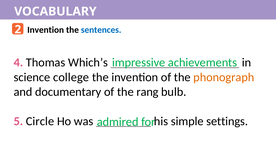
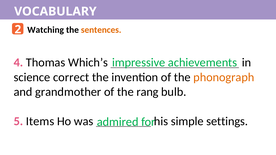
2 Invention: Invention -> Watching
sentences colour: blue -> orange
college: college -> correct
documentary: documentary -> grandmother
Circle: Circle -> Items
